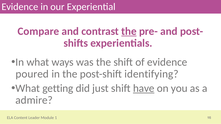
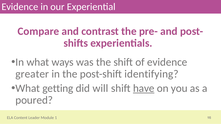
the at (129, 31) underline: present -> none
poured: poured -> greater
just: just -> will
admire: admire -> poured
